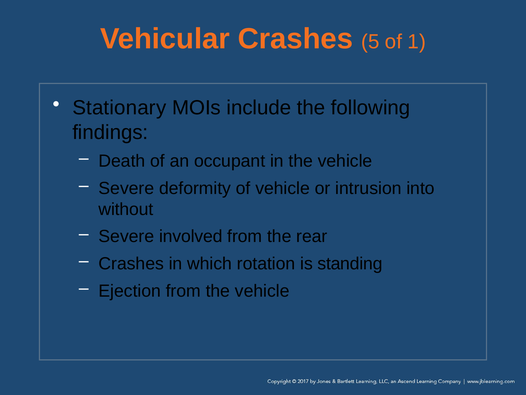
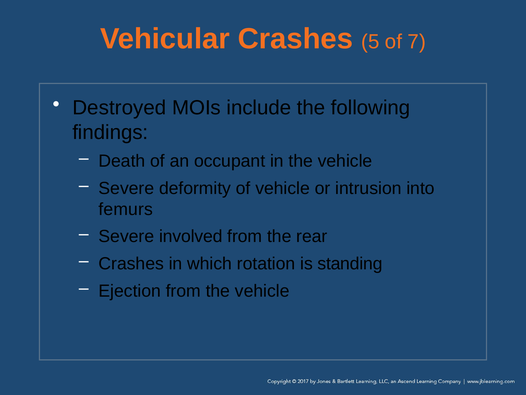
1: 1 -> 7
Stationary: Stationary -> Destroyed
without: without -> femurs
